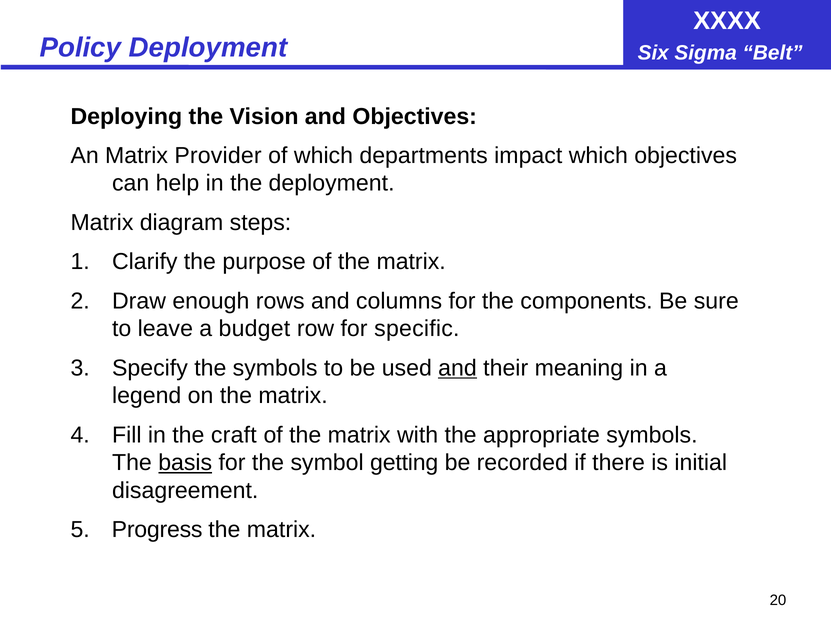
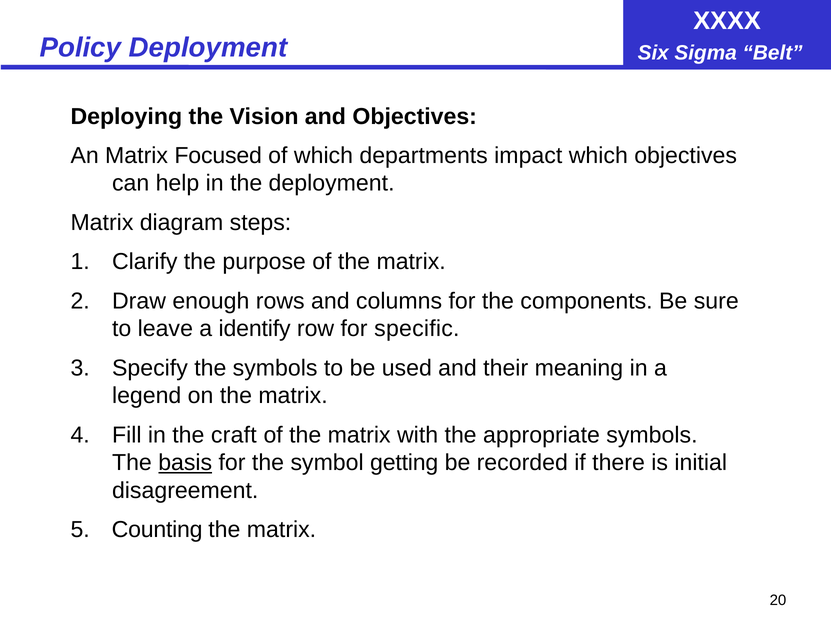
Provider: Provider -> Focused
budget: budget -> identify
and at (457, 368) underline: present -> none
Progress: Progress -> Counting
